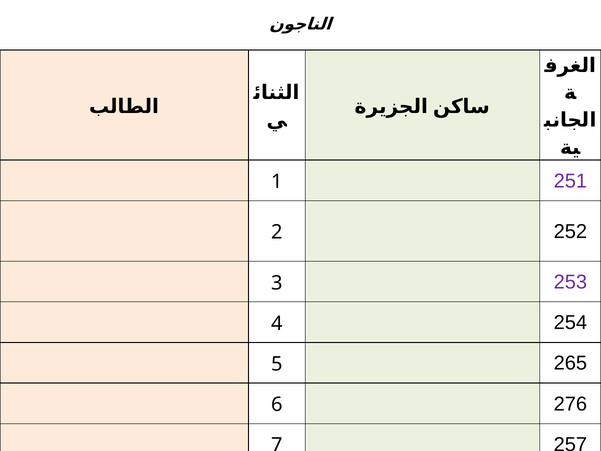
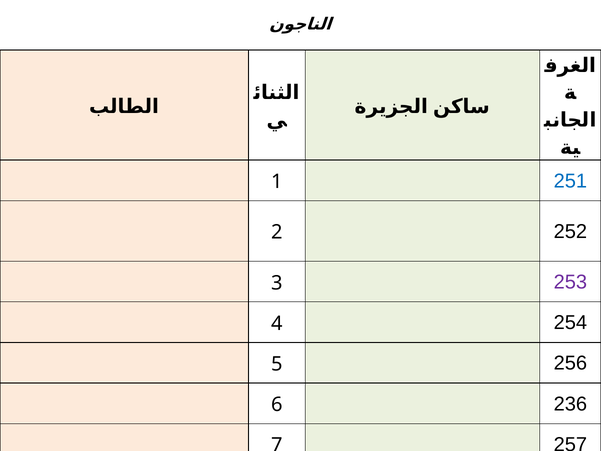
251 colour: purple -> blue
265: 265 -> 256
276: 276 -> 236
